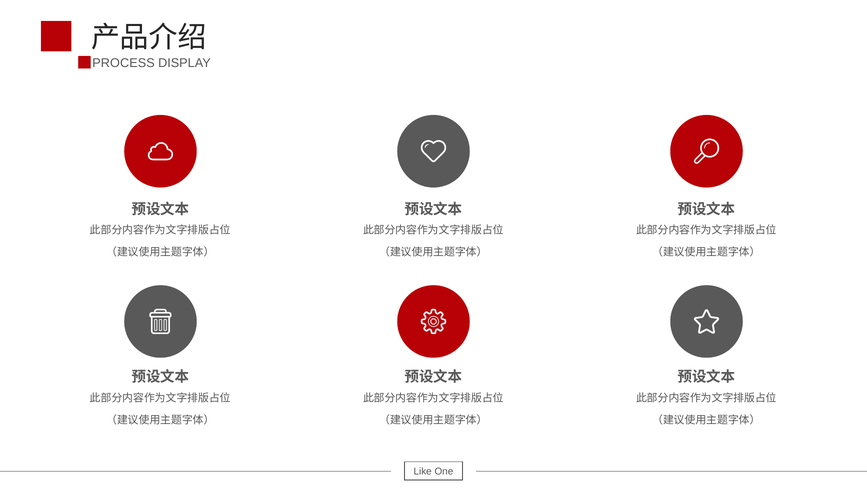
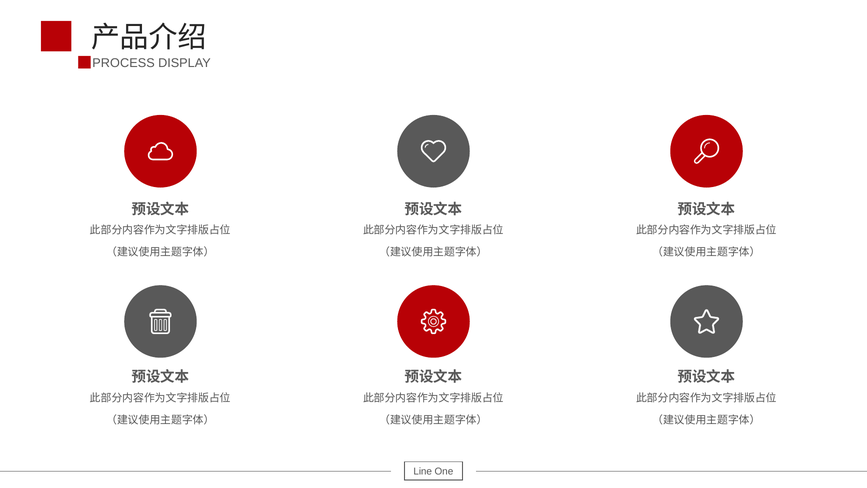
Like: Like -> Line
